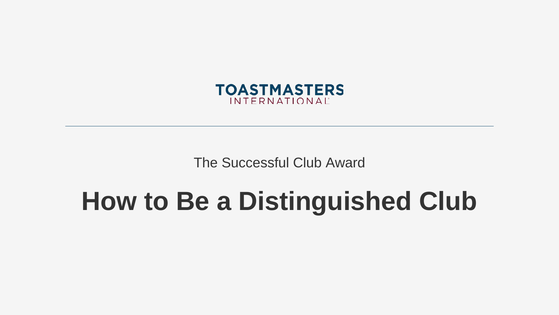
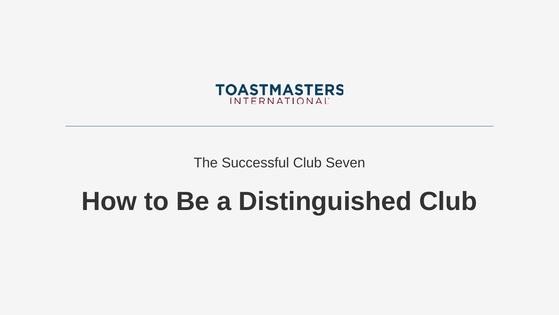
Award: Award -> Seven
